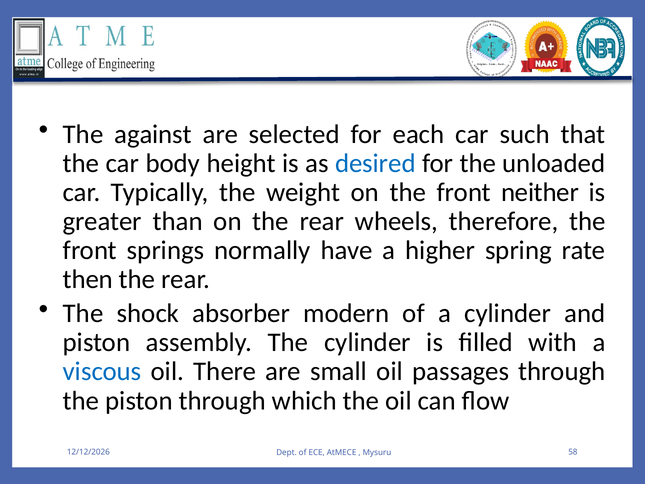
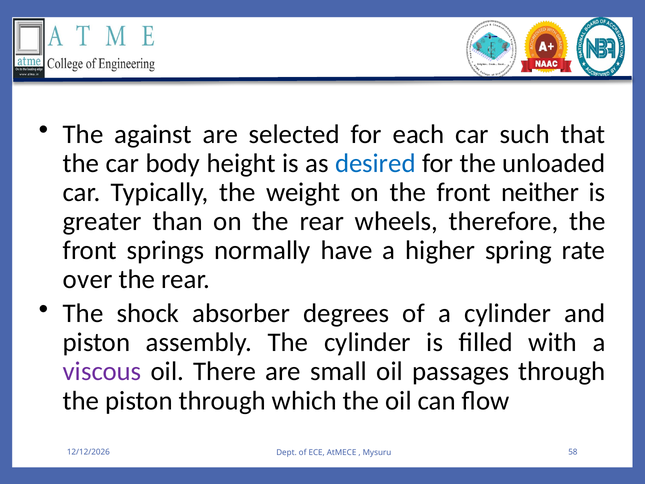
then: then -> over
modern: modern -> degrees
viscous colour: blue -> purple
